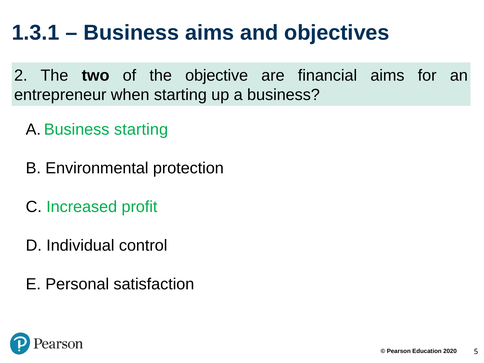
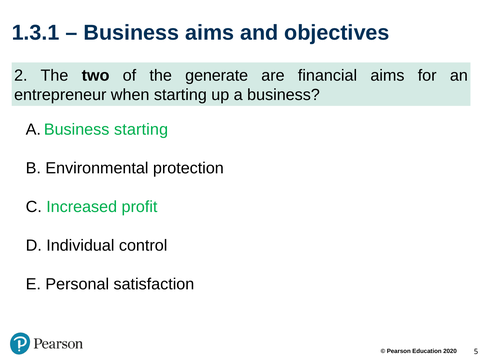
objective: objective -> generate
